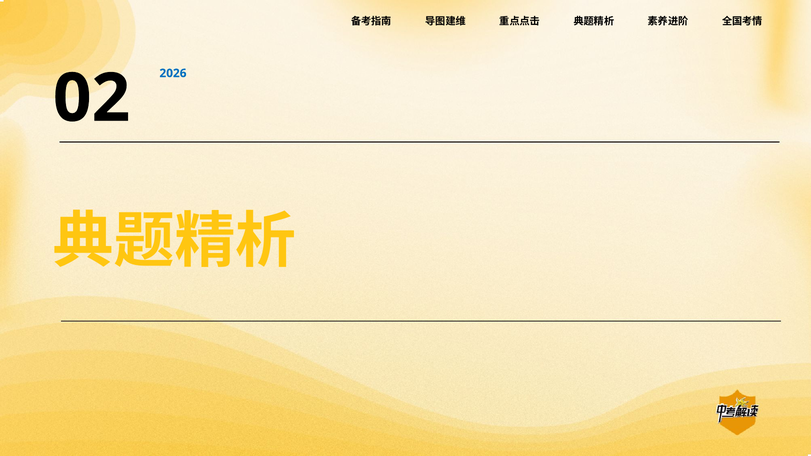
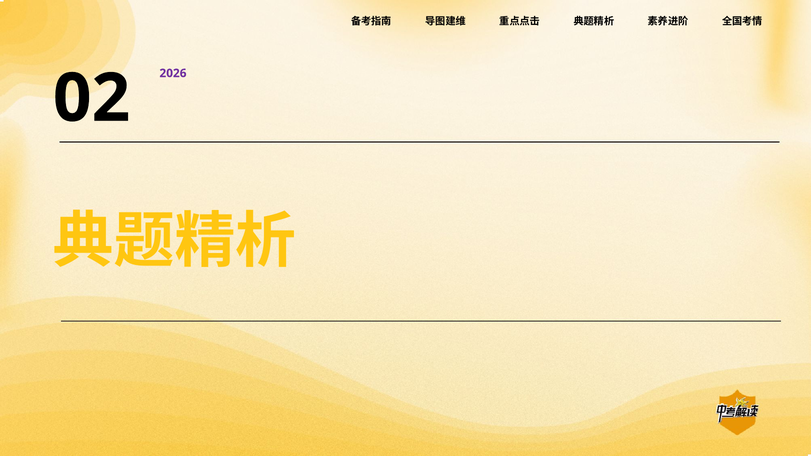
2026 colour: blue -> purple
